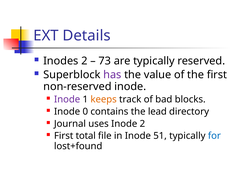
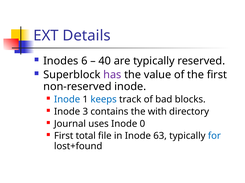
Inodes 2: 2 -> 6
73: 73 -> 40
Inode at (67, 100) colour: purple -> blue
keeps colour: orange -> blue
0: 0 -> 3
lead: lead -> with
Inode 2: 2 -> 0
51: 51 -> 63
